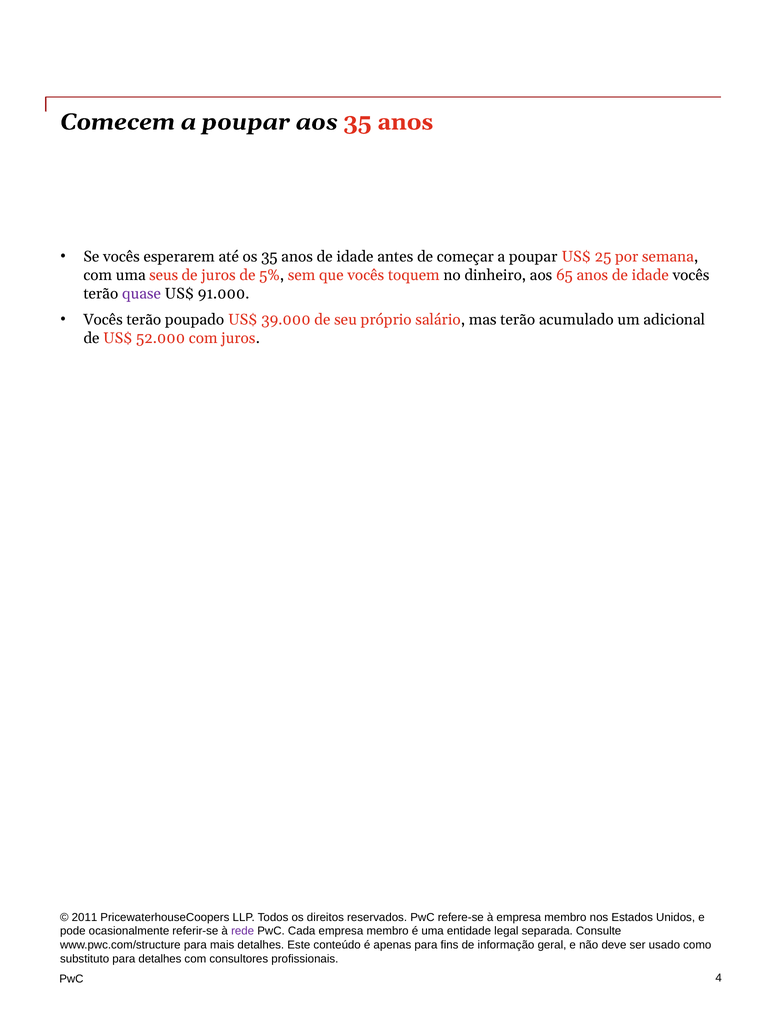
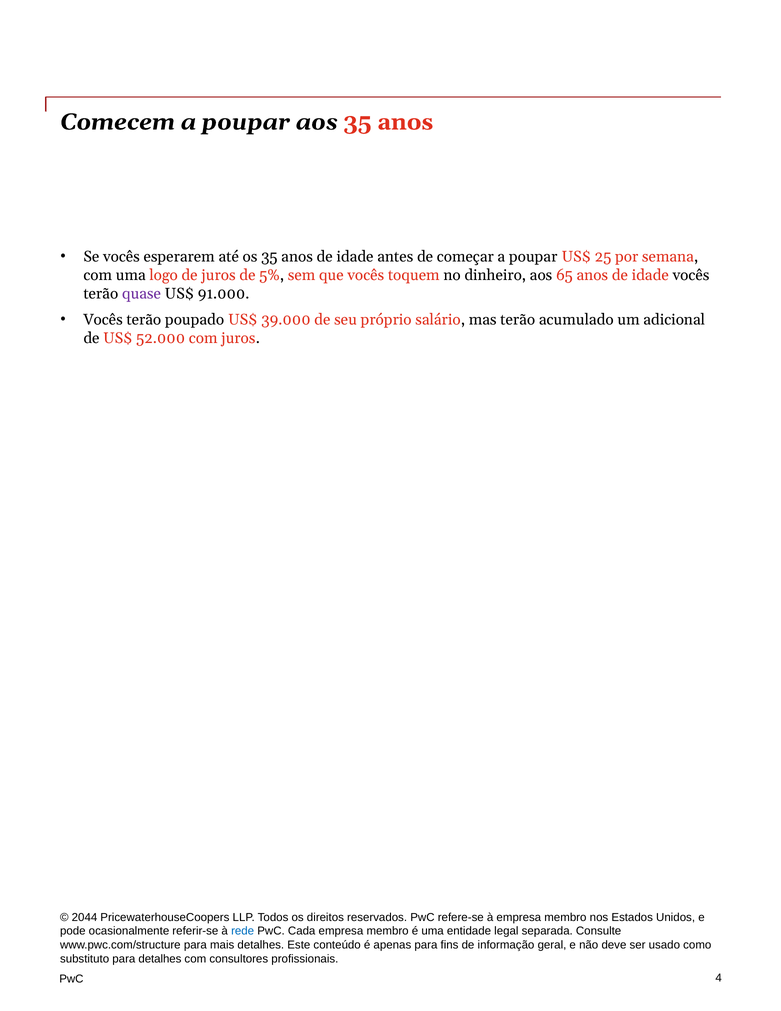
seus: seus -> logo
2011: 2011 -> 2044
rede colour: purple -> blue
